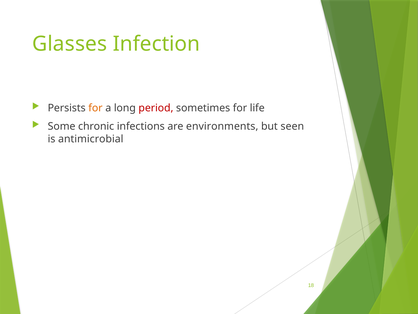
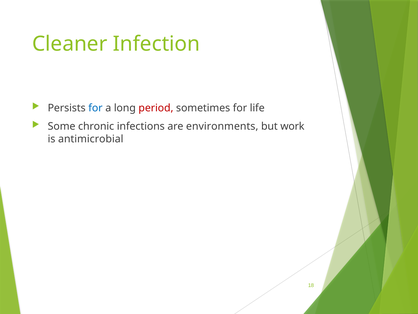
Glasses: Glasses -> Cleaner
for at (95, 108) colour: orange -> blue
seen: seen -> work
